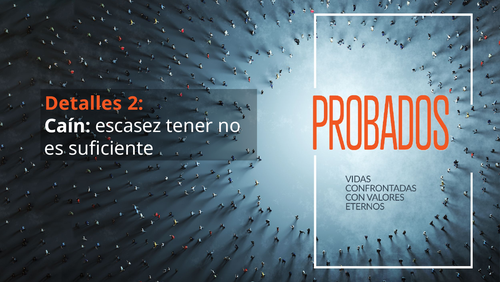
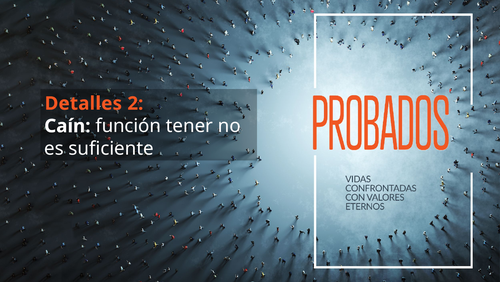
escasez: escasez -> función
